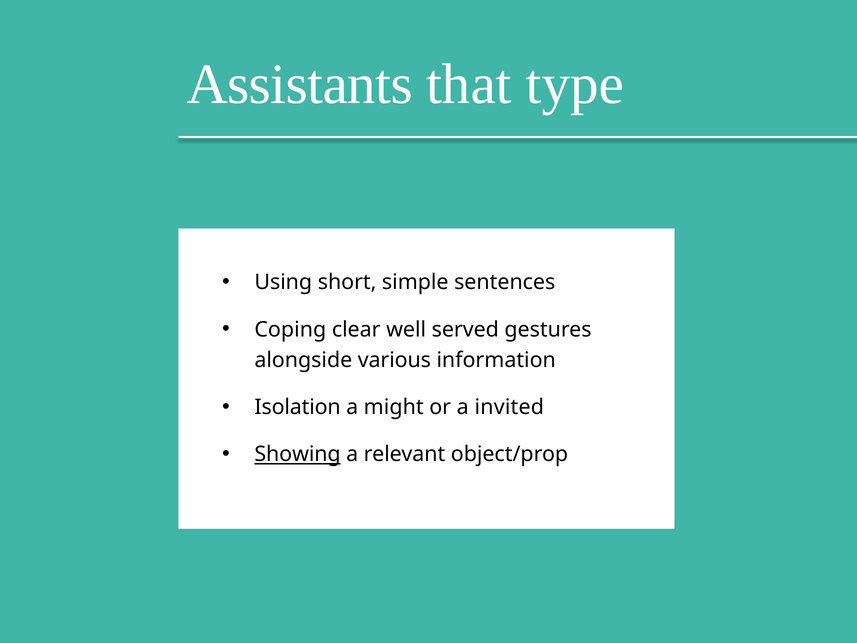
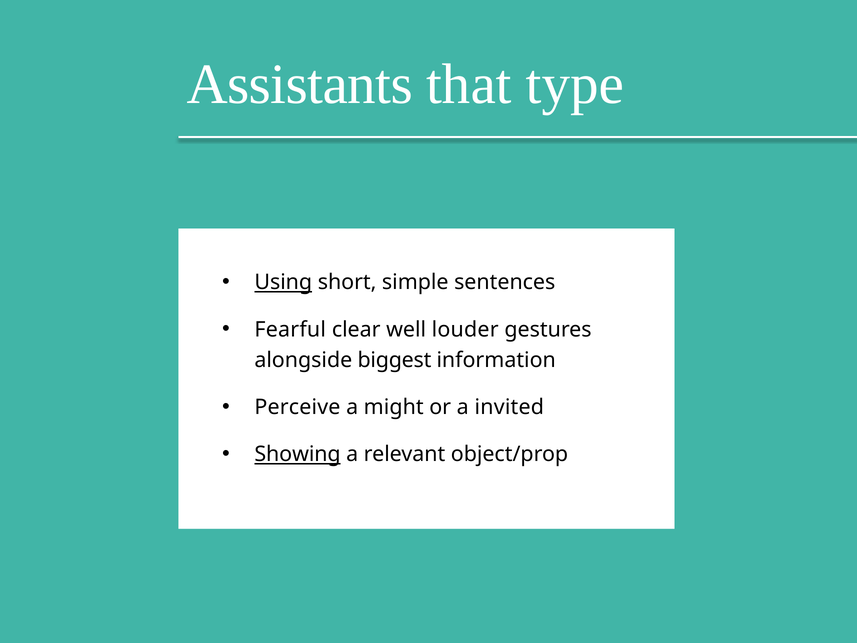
Using underline: none -> present
Coping: Coping -> Fearful
served: served -> louder
various: various -> biggest
Isolation: Isolation -> Perceive
